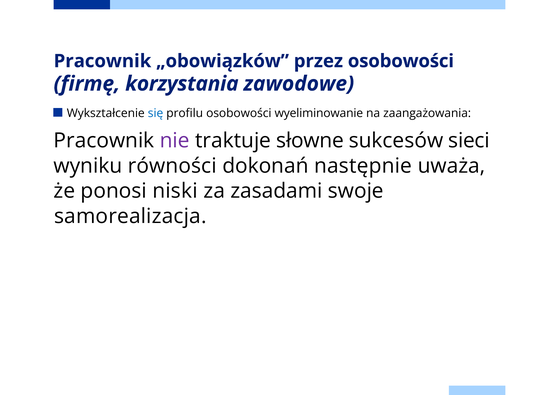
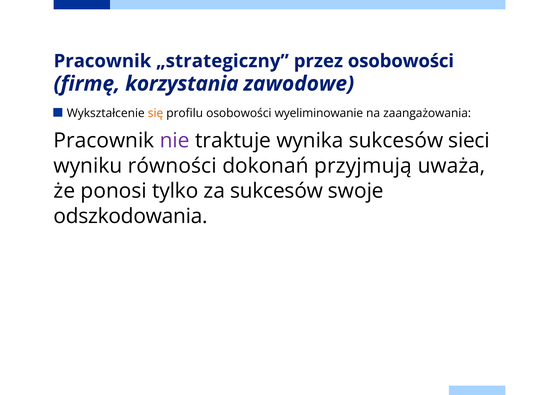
„obowiązków: „obowiązków -> „strategiczny
się colour: blue -> orange
słowne: słowne -> wynika
następnie: następnie -> przyjmują
niski: niski -> tylko
za zasadami: zasadami -> sukcesów
samorealizacja: samorealizacja -> odszkodowania
